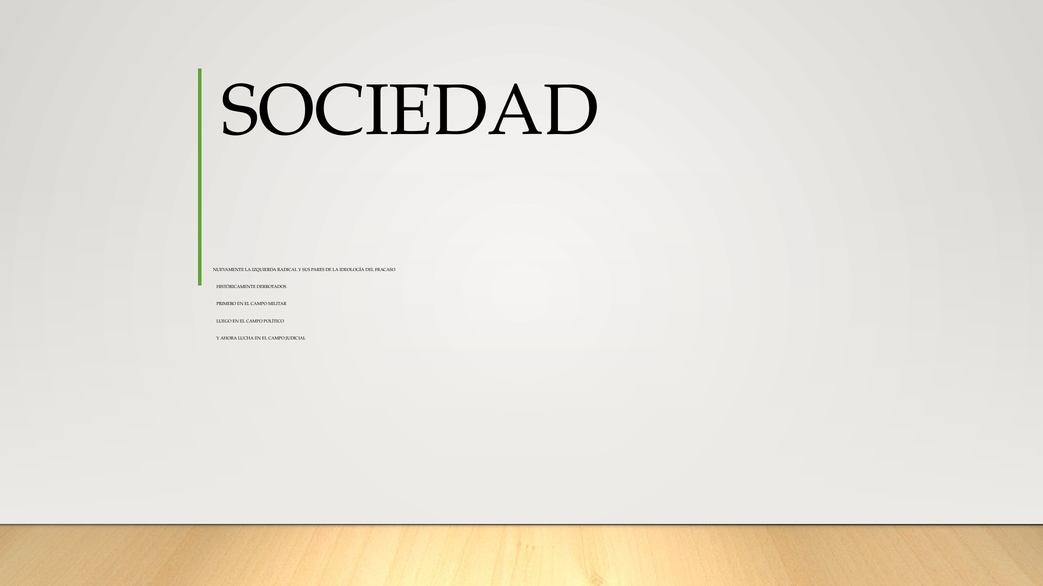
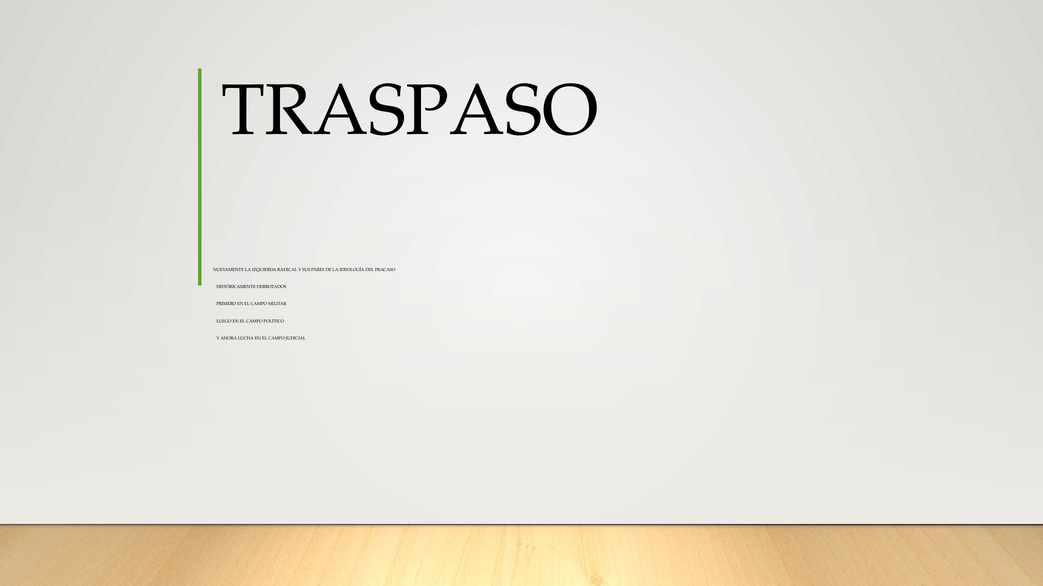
SOCIEDAD: SOCIEDAD -> TRASPASO
